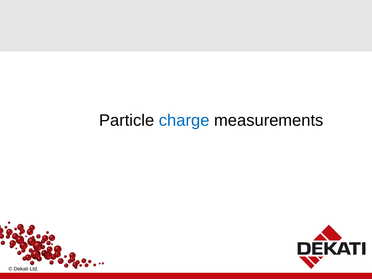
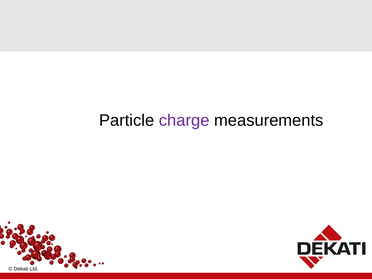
charge colour: blue -> purple
